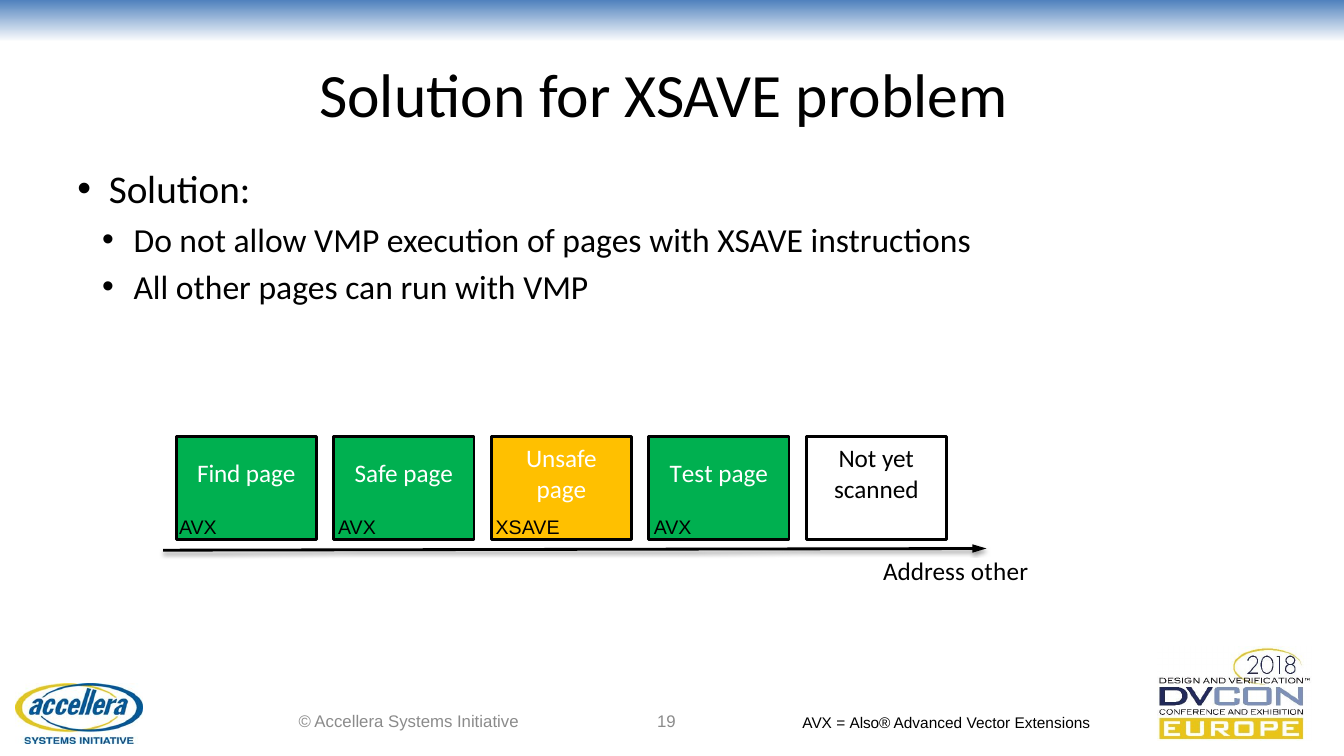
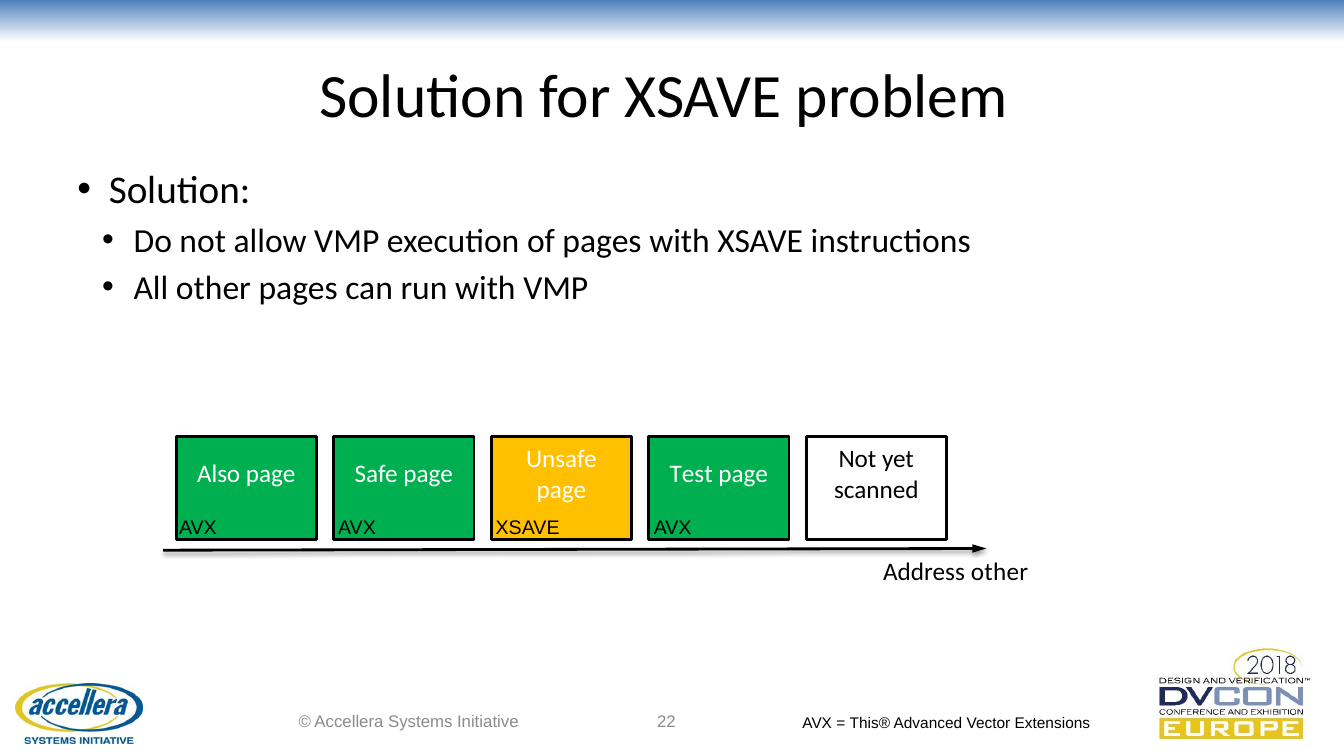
Find: Find -> Also
19: 19 -> 22
Also®: Also® -> This®
